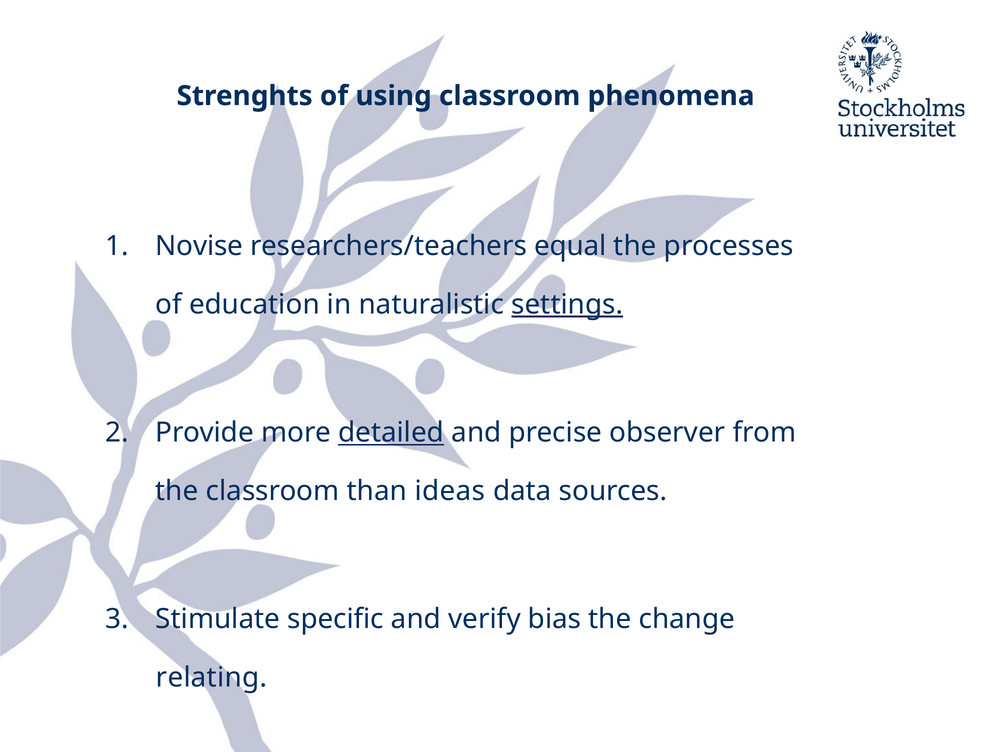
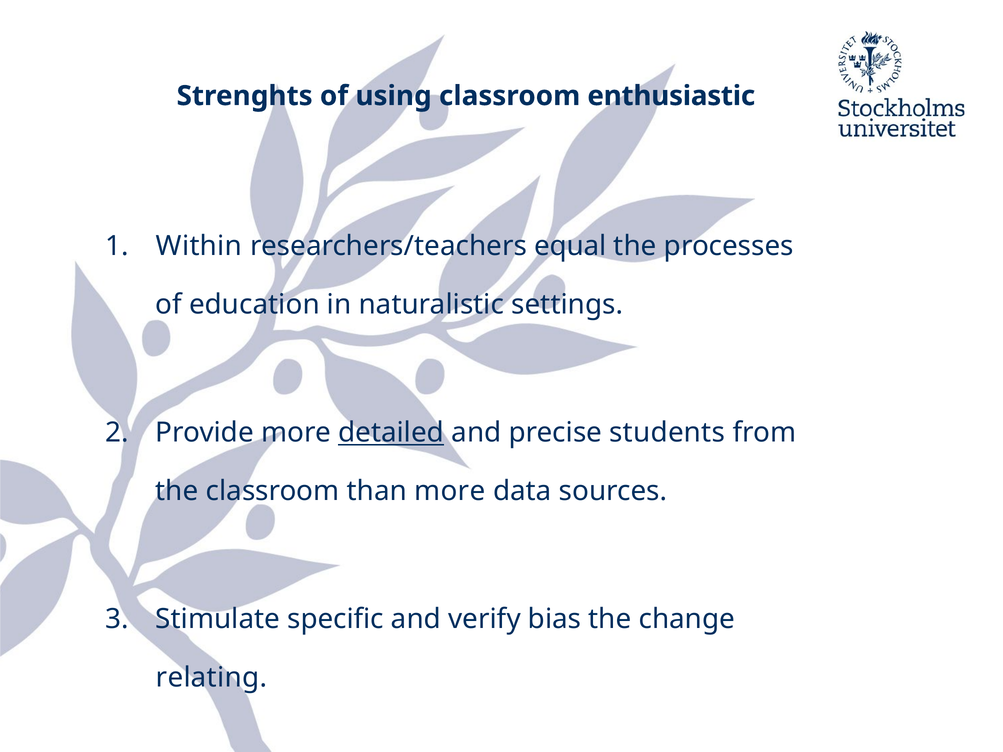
phenomena: phenomena -> enthusiastic
Novise: Novise -> Within
settings underline: present -> none
observer: observer -> students
than ideas: ideas -> more
